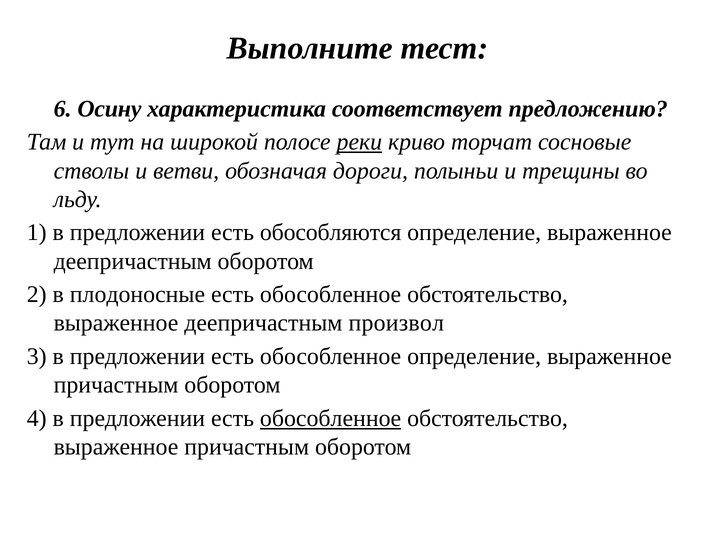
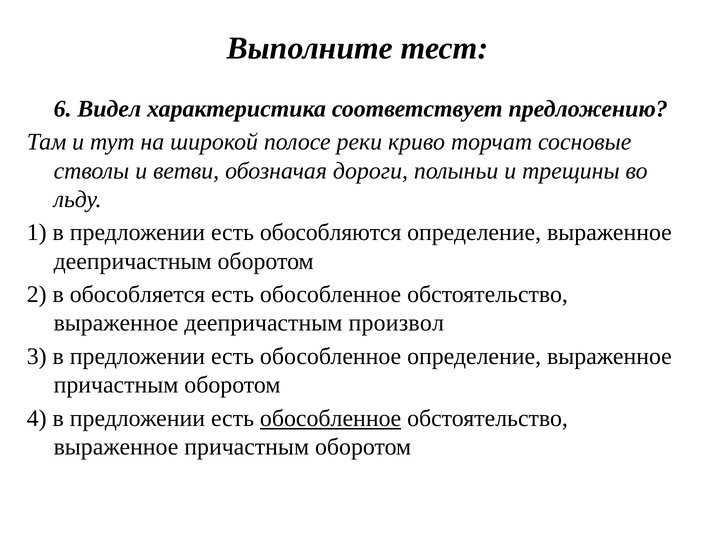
Осину: Осину -> Видел
реки underline: present -> none
плодоносные: плодоносные -> обособляется
